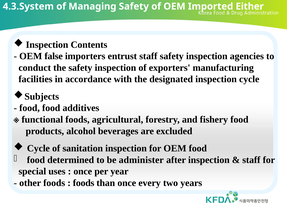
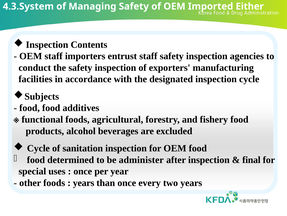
OEM false: false -> staff
staff at (251, 159): staff -> final
foods at (84, 182): foods -> years
